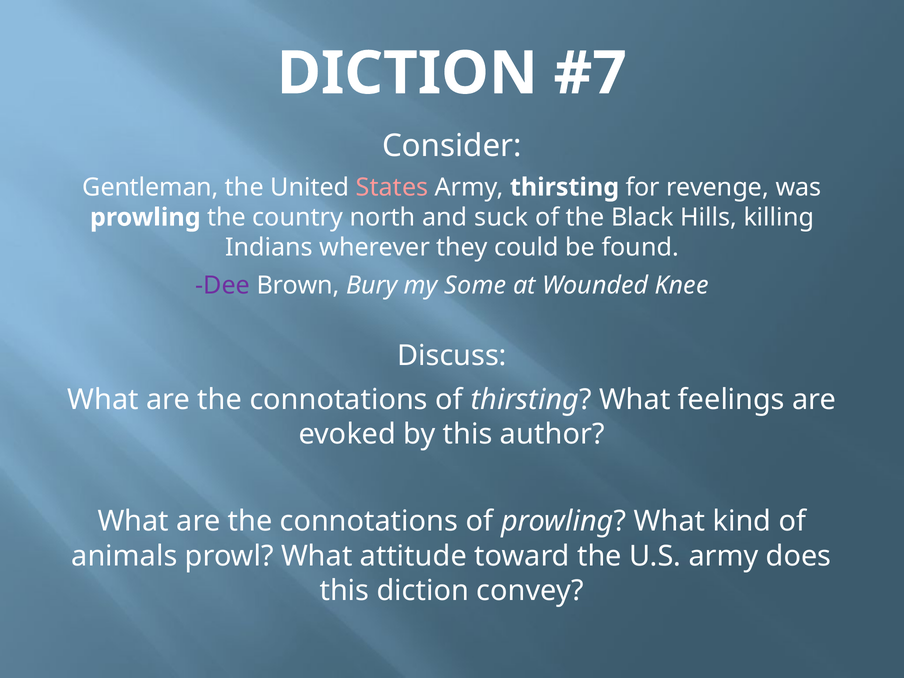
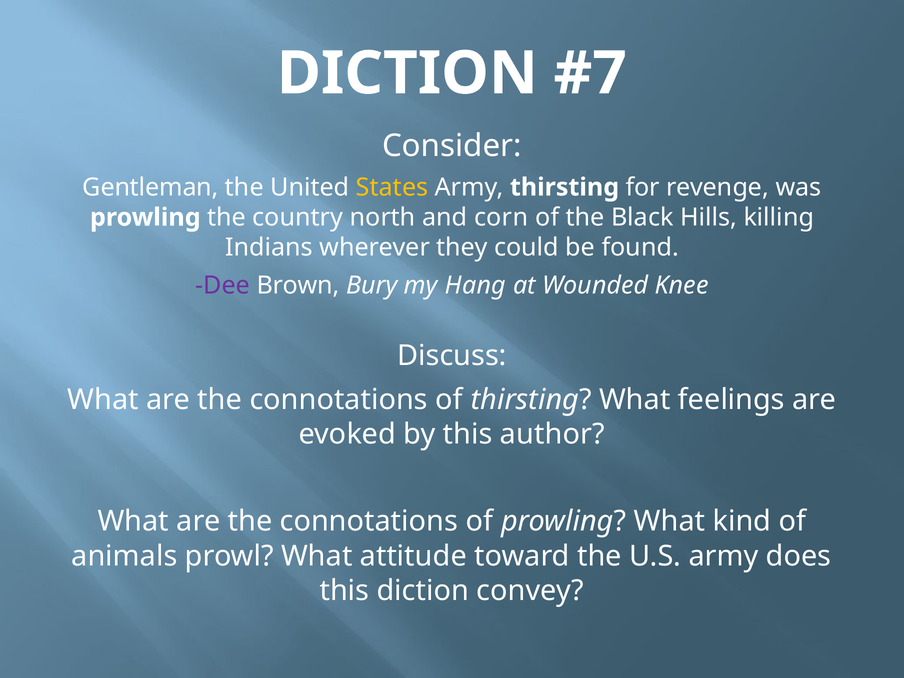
States colour: pink -> yellow
suck: suck -> corn
Some: Some -> Hang
